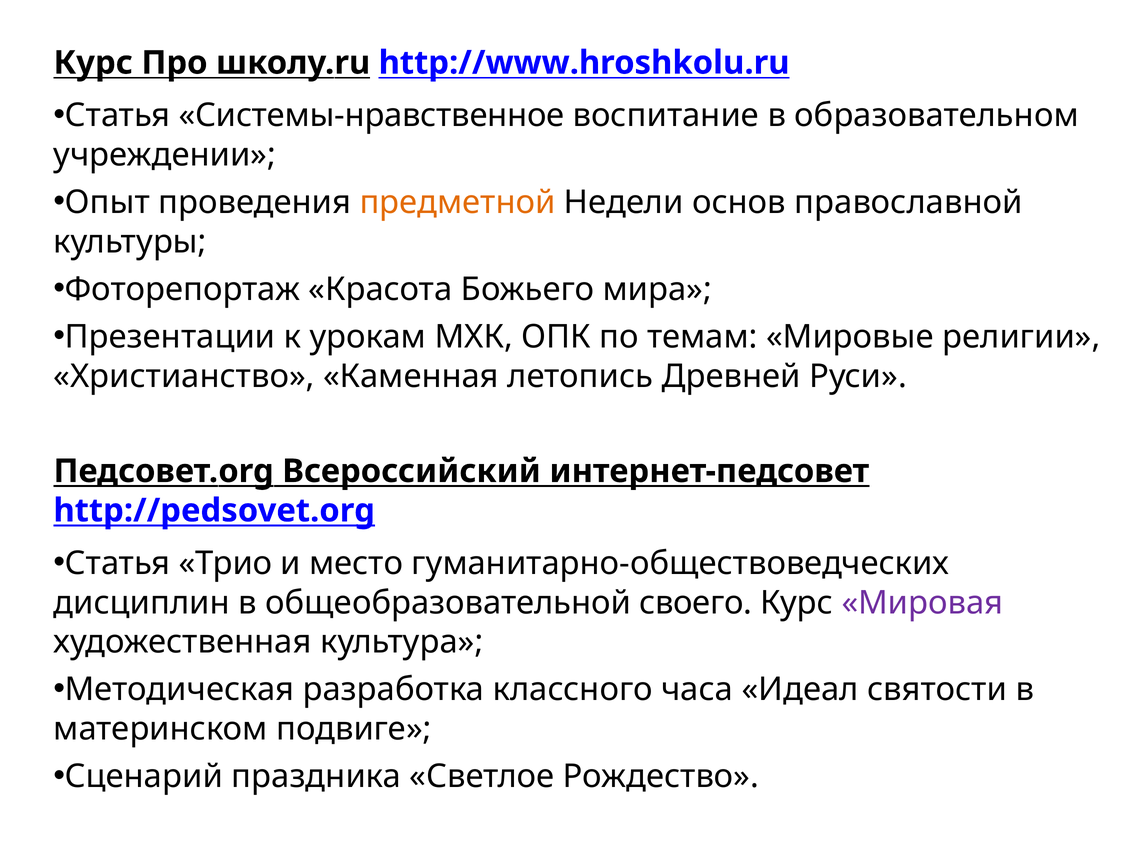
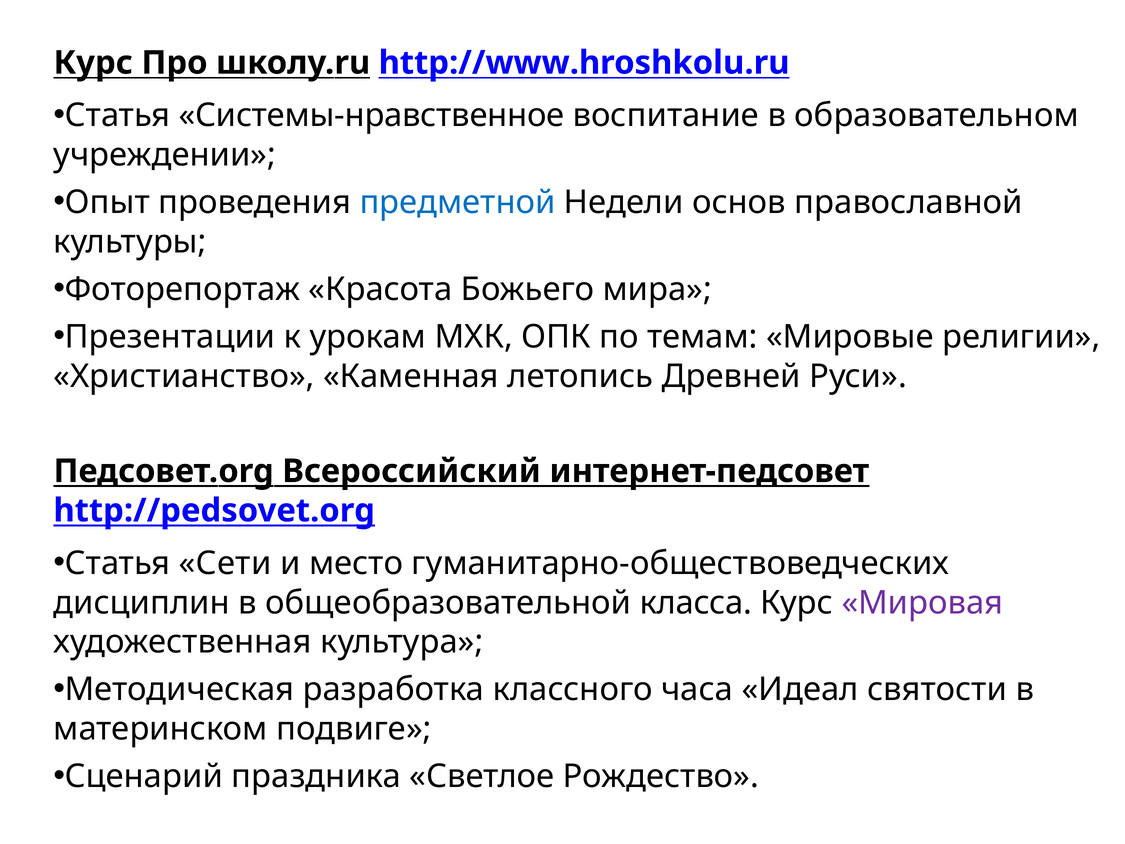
предметной colour: orange -> blue
Трио: Трио -> Сети
своего: своего -> класса
